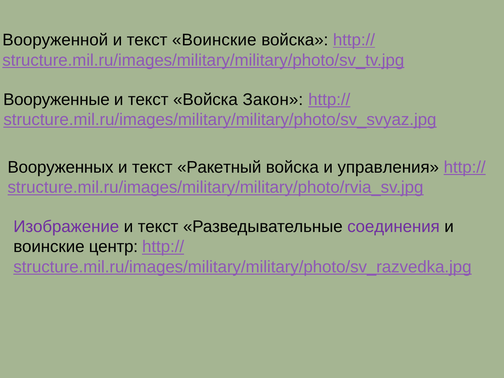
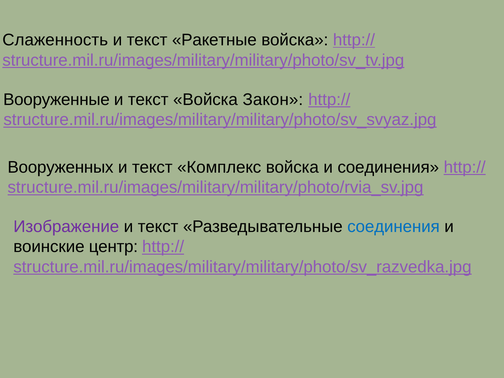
Вооруженной: Вооруженной -> Слаженность
текст Воинские: Воинские -> Ракетные
Ракетный: Ракетный -> Комплекс
и управления: управления -> соединения
соединения at (393, 227) colour: purple -> blue
